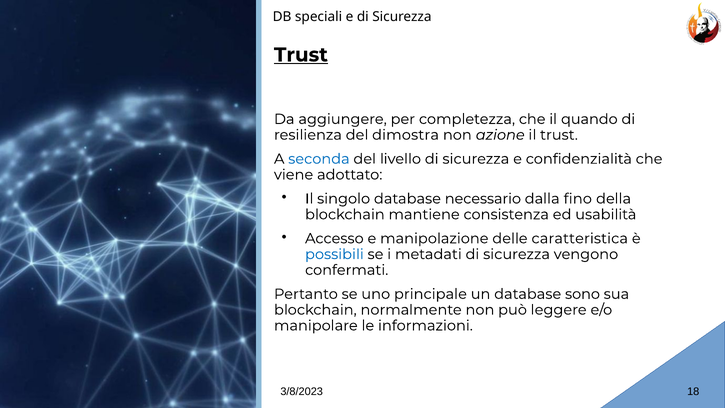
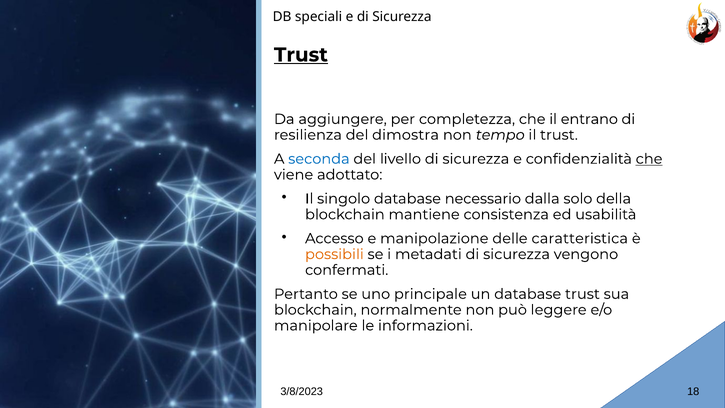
quando: quando -> entrano
azione: azione -> tempo
che at (649, 159) underline: none -> present
fino: fino -> solo
possibili colour: blue -> orange
database sono: sono -> trust
